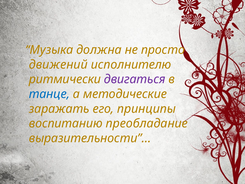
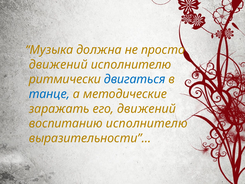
двигаться colour: purple -> blue
его принципы: принципы -> движений
воспитанию преобладание: преобладание -> исполнителю
